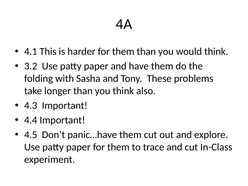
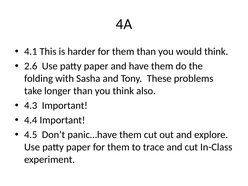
3.2: 3.2 -> 2.6
